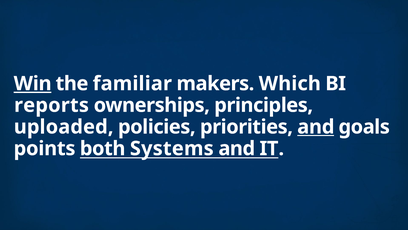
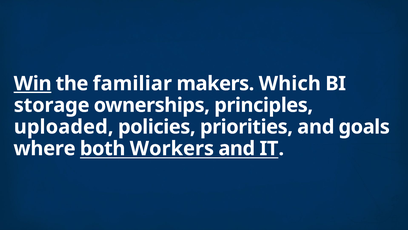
reports: reports -> storage
and at (316, 127) underline: present -> none
points: points -> where
Systems: Systems -> Workers
